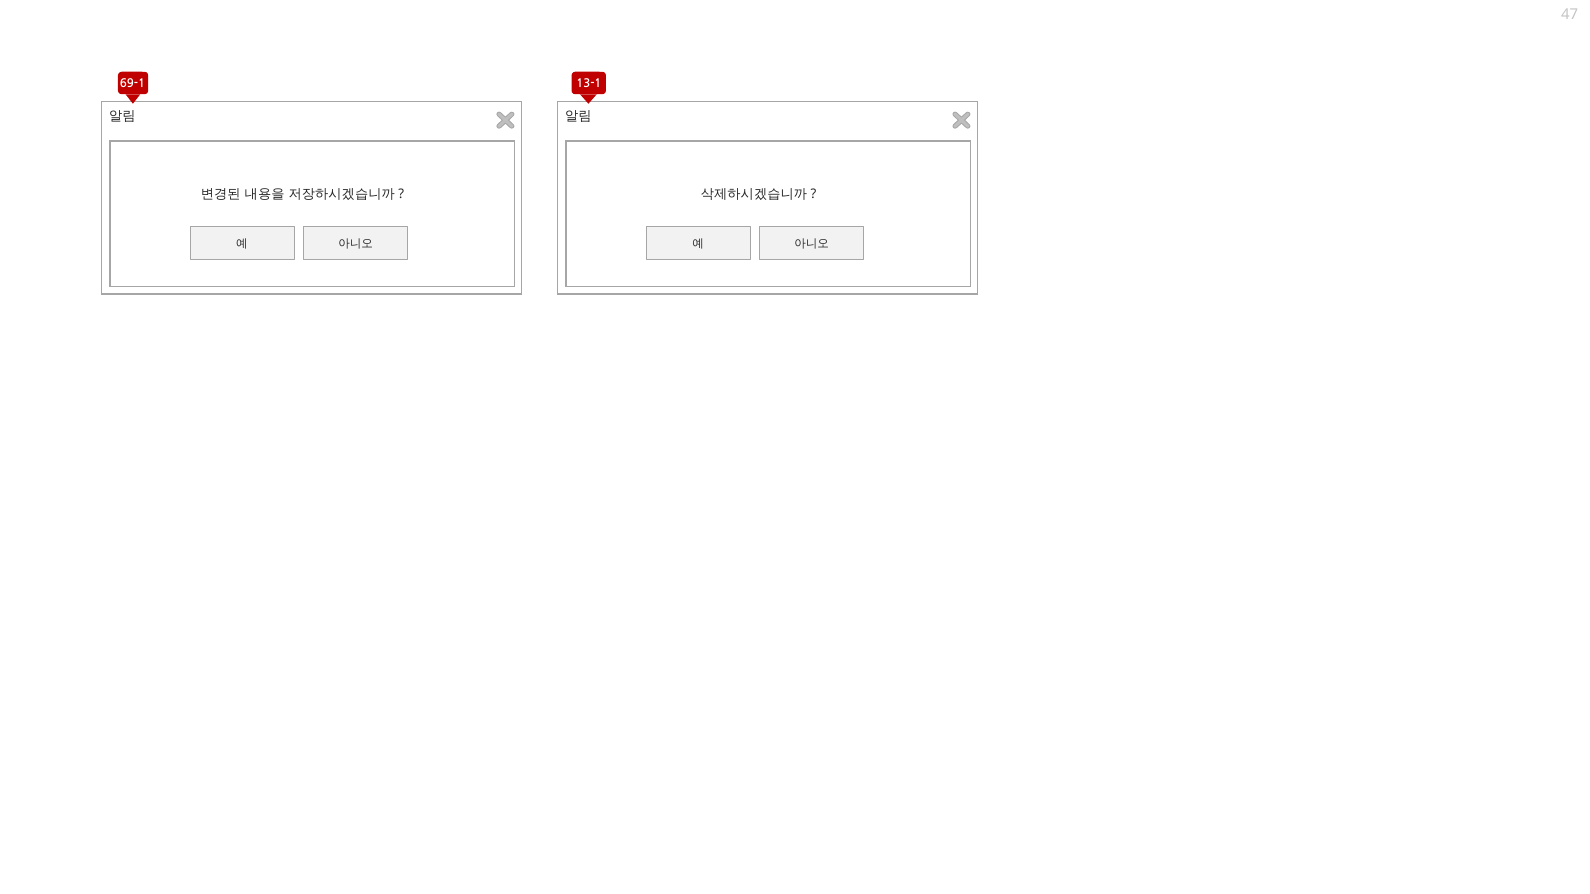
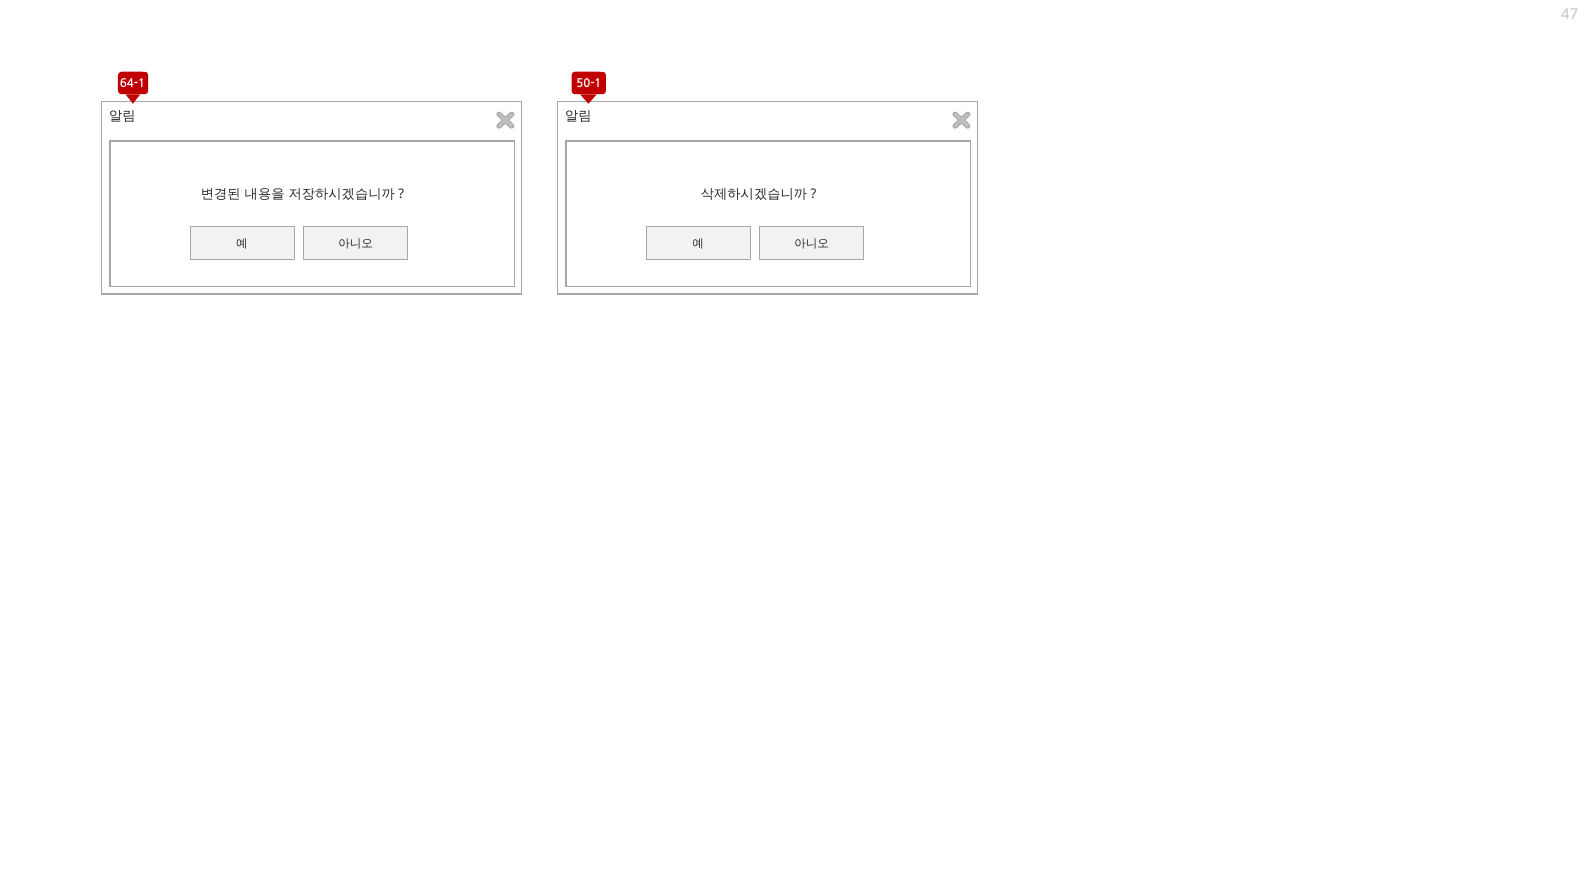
69-1: 69-1 -> 64-1
13-1: 13-1 -> 50-1
